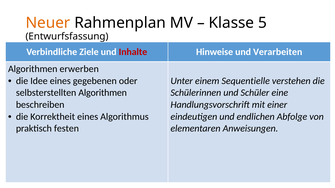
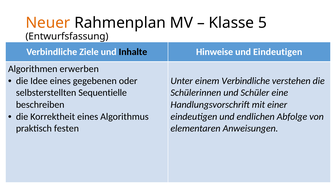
Inhalte colour: red -> black
und Verarbeiten: Verarbeiten -> Eindeutigen
einem Sequentielle: Sequentielle -> Verbindliche
selbsterstellten Algorithmen: Algorithmen -> Sequentielle
